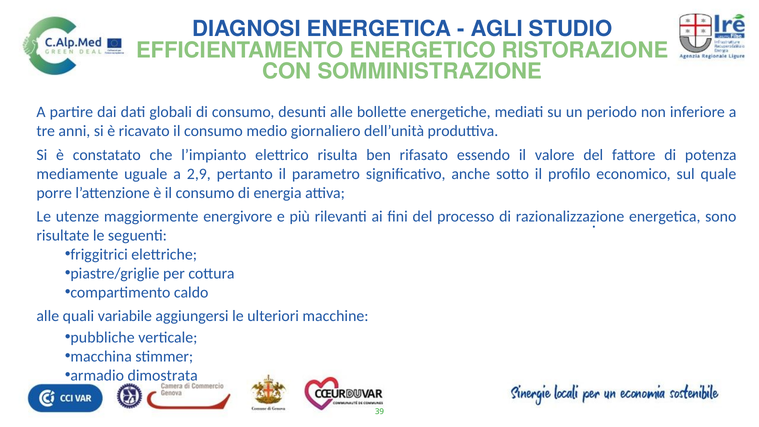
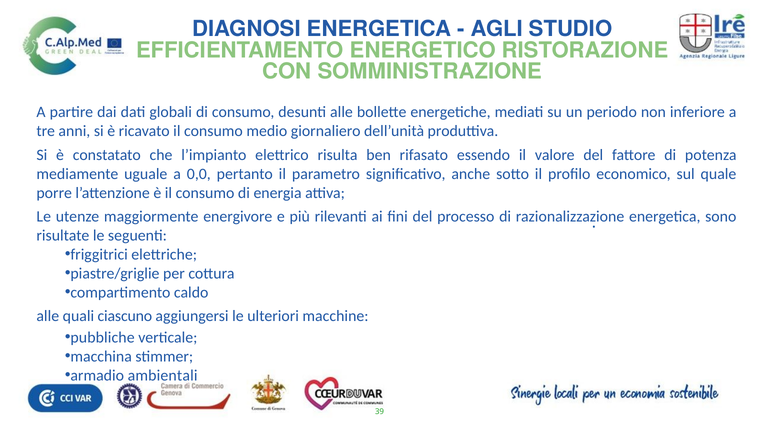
2,9: 2,9 -> 0,0
variabile: variabile -> ciascuno
dimostrata: dimostrata -> ambientali
